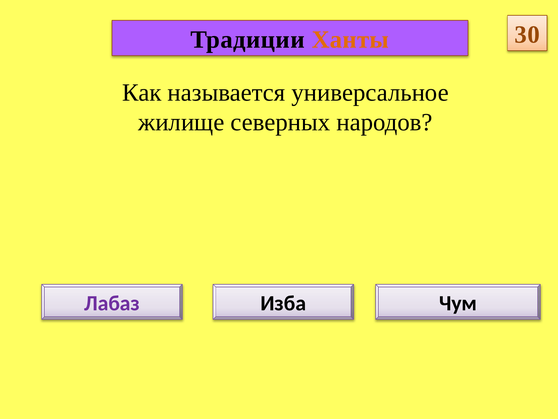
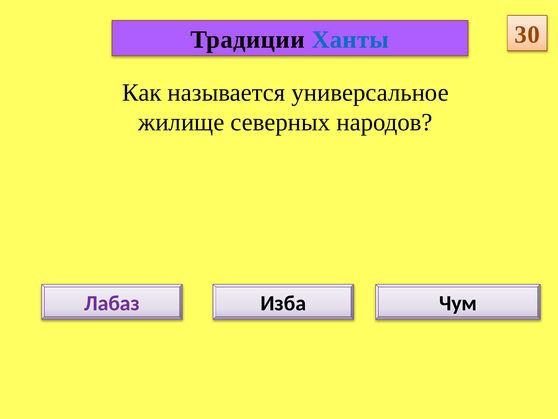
Ханты colour: orange -> blue
